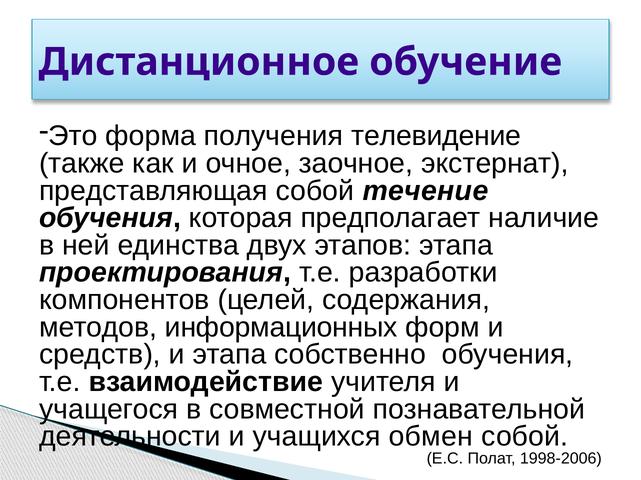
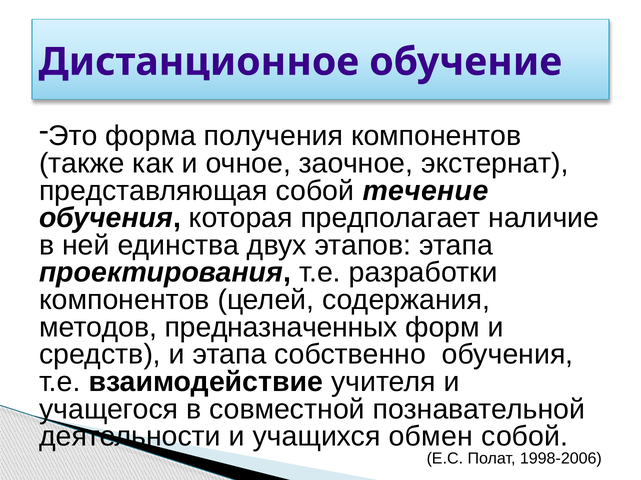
получения телевидение: телевидение -> компонентов
информационных: информационных -> предназначенных
